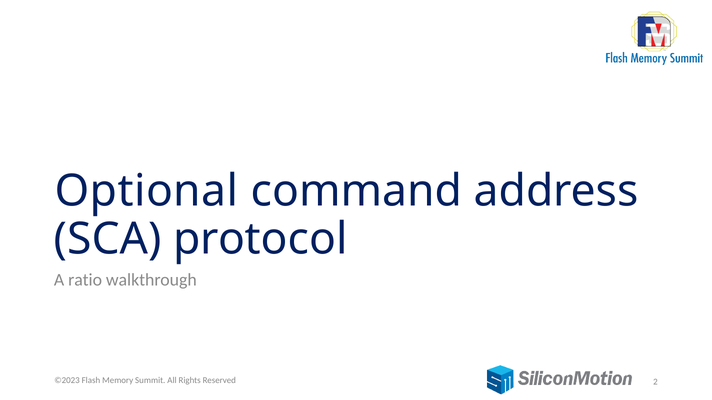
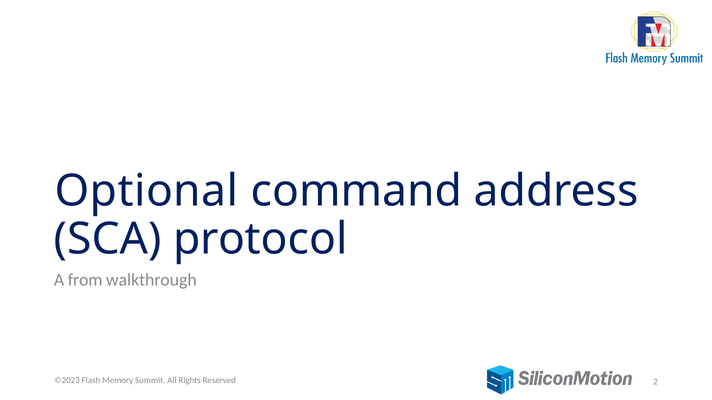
ratio: ratio -> from
